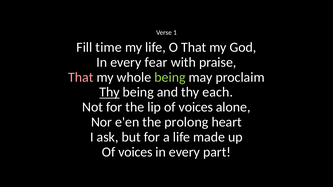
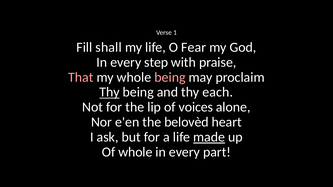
time: time -> shall
O That: That -> Fear
fear: fear -> step
being at (170, 77) colour: light green -> pink
prolong: prolong -> belovèd
made underline: none -> present
voices at (135, 152): voices -> whole
